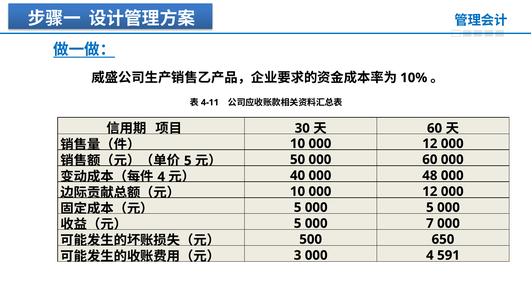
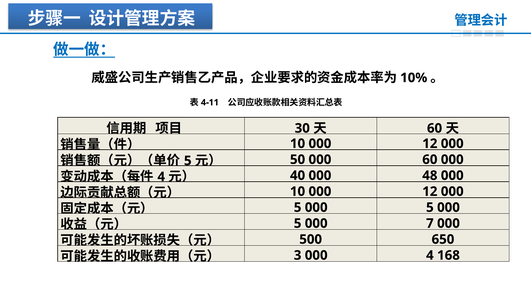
591: 591 -> 168
